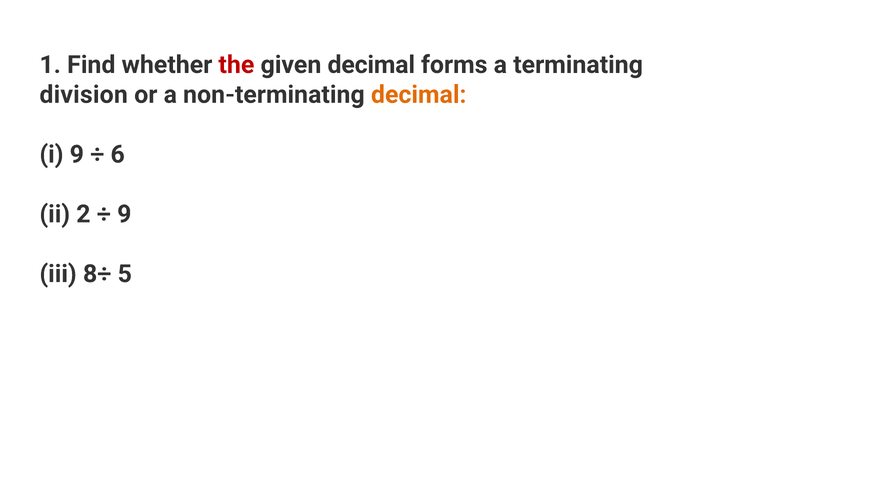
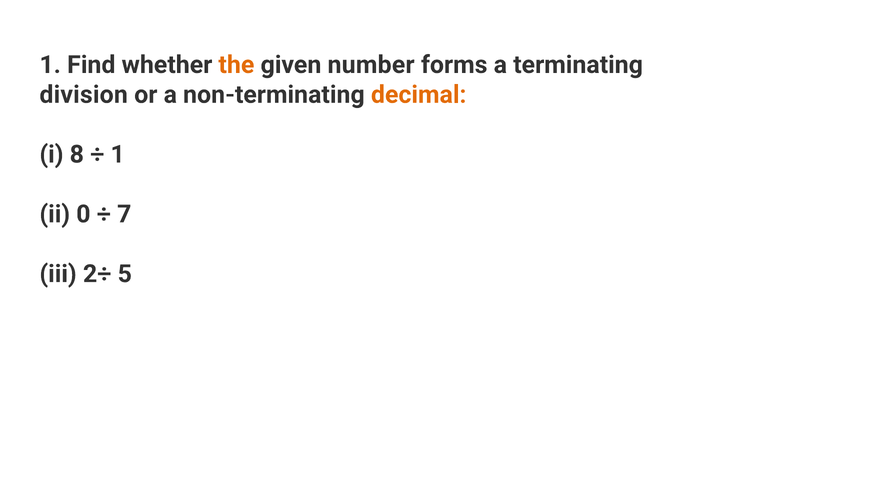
the colour: red -> orange
given decimal: decimal -> number
i 9: 9 -> 8
6 at (118, 154): 6 -> 1
2: 2 -> 0
9 at (124, 214): 9 -> 7
8÷: 8÷ -> 2÷
